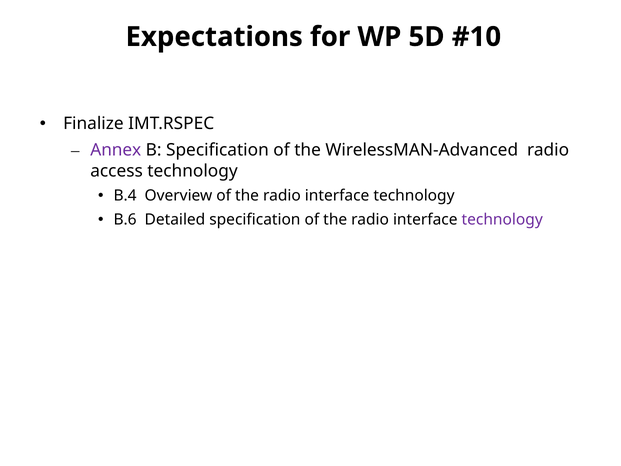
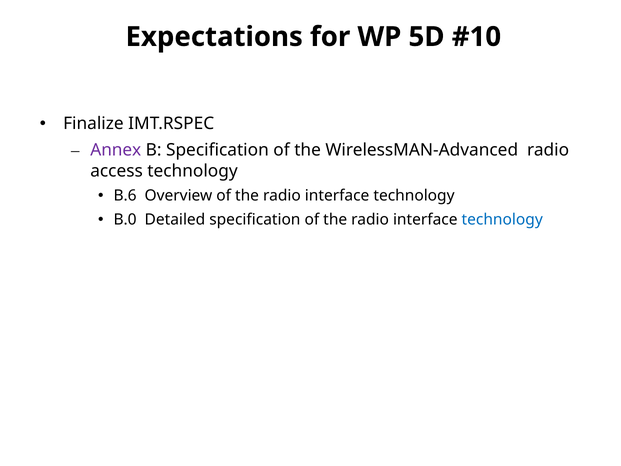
B.4: B.4 -> B.6
B.6: B.6 -> B.0
technology at (502, 219) colour: purple -> blue
